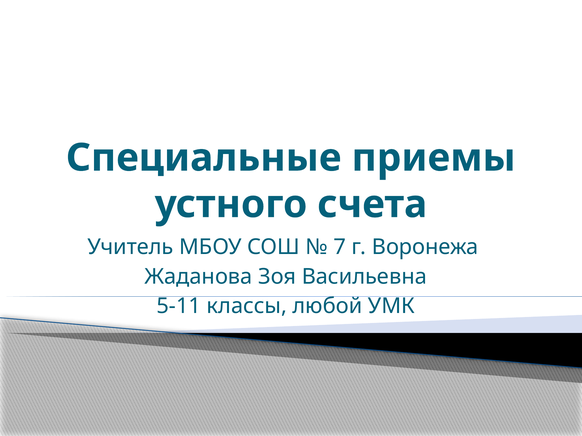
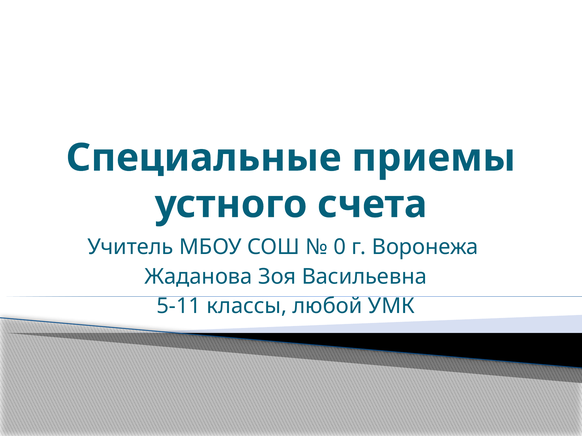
7: 7 -> 0
